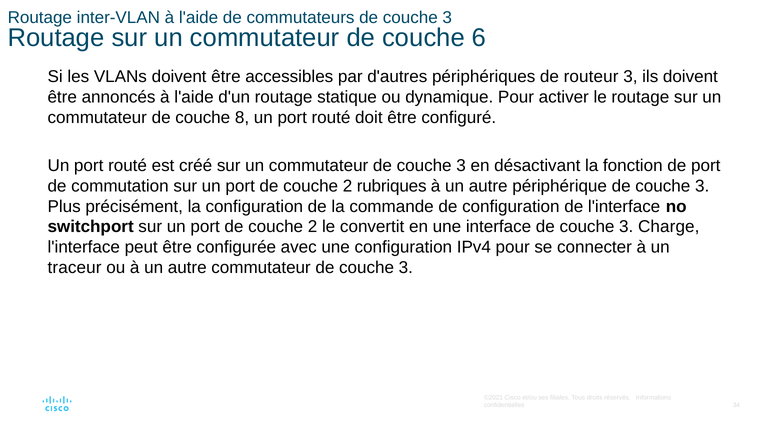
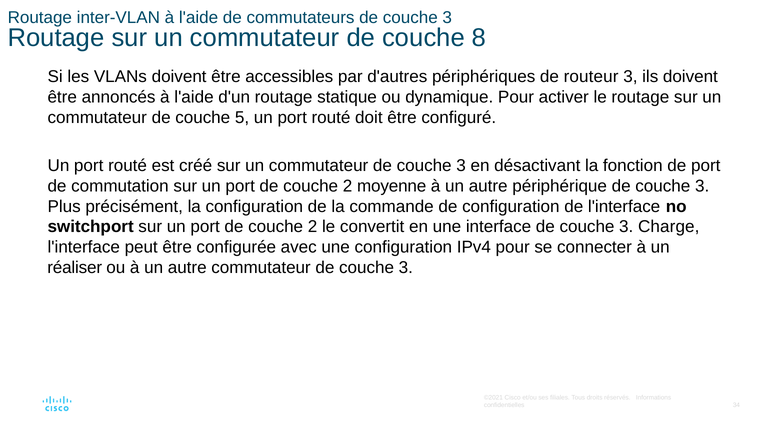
6: 6 -> 8
8: 8 -> 5
rubriques: rubriques -> moyenne
traceur: traceur -> réaliser
